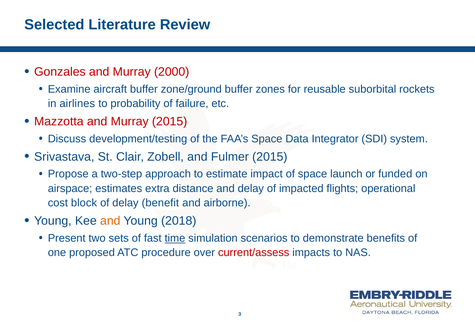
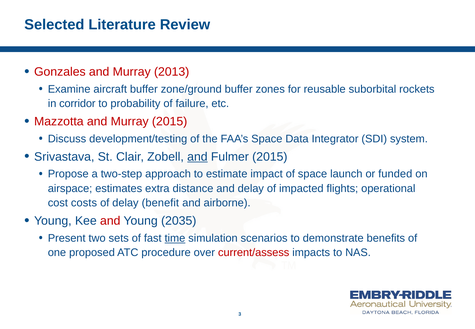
2000: 2000 -> 2013
airlines: airlines -> corridor
and at (197, 157) underline: none -> present
block: block -> costs
and at (110, 221) colour: orange -> red
2018: 2018 -> 2035
